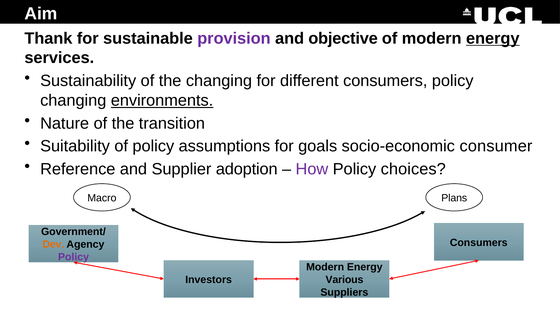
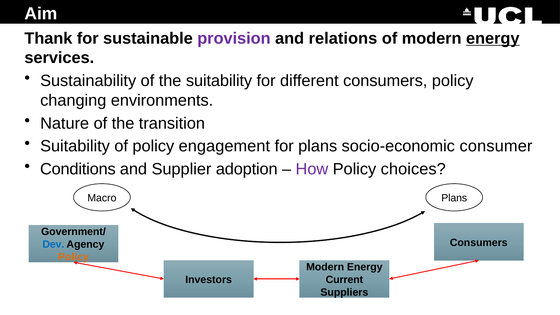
objective: objective -> relations
the changing: changing -> suitability
environments underline: present -> none
assumptions: assumptions -> engagement
for goals: goals -> plans
Reference: Reference -> Conditions
Dev colour: orange -> blue
Policy at (73, 257) colour: purple -> orange
Various: Various -> Current
